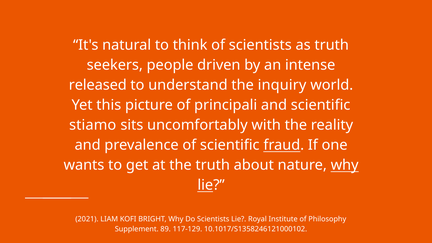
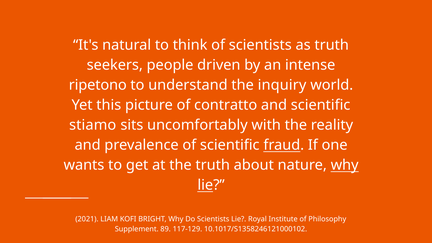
released: released -> ripetono
principali: principali -> contratto
